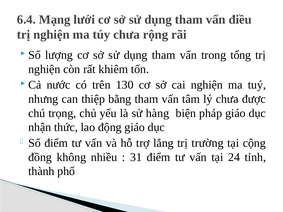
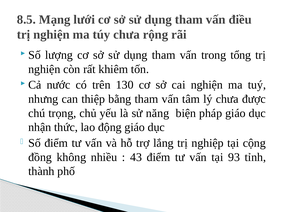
6.4: 6.4 -> 8.5
hàng: hàng -> năng
trường: trường -> nghiệp
31: 31 -> 43
24: 24 -> 93
